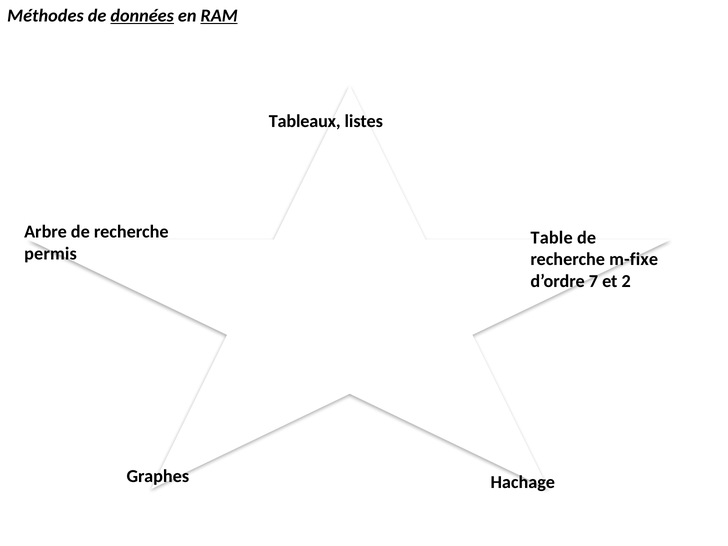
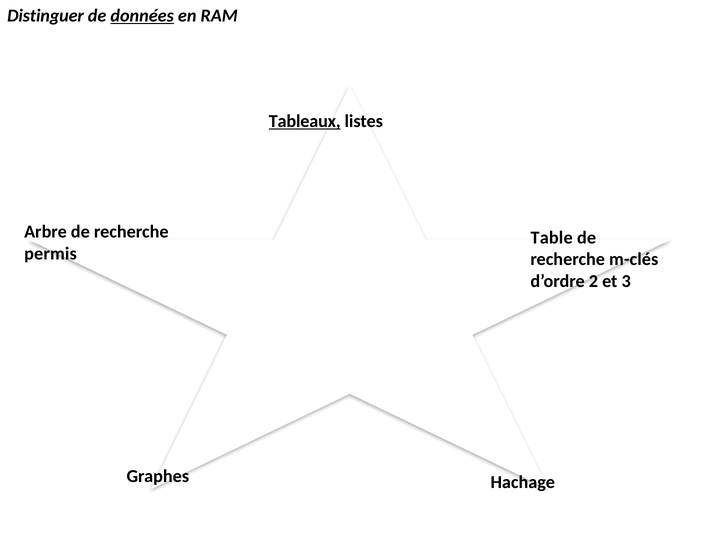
Méthodes: Méthodes -> Distinguer
RAM underline: present -> none
Tableaux underline: none -> present
m-fixe: m-fixe -> m-clés
7: 7 -> 2
2: 2 -> 3
